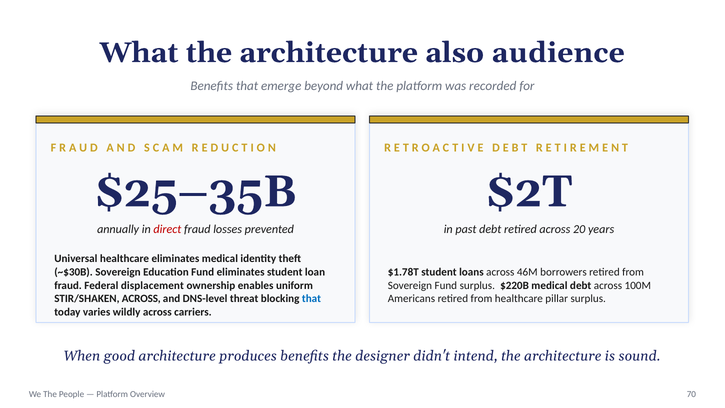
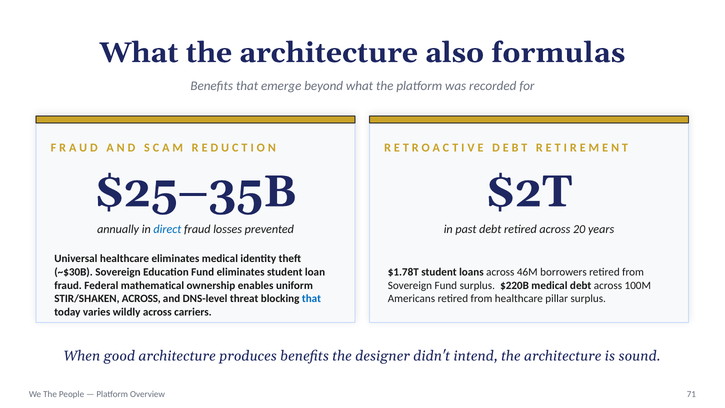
audience: audience -> formulas
direct colour: red -> blue
displacement: displacement -> mathematical
70: 70 -> 71
